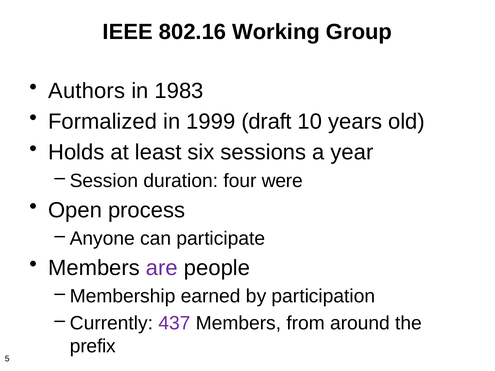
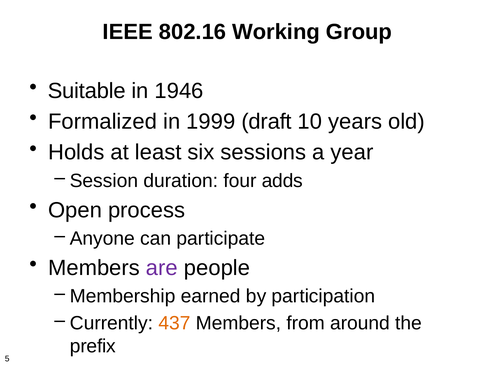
Authors: Authors -> Suitable
1983: 1983 -> 1946
were: were -> adds
437 colour: purple -> orange
